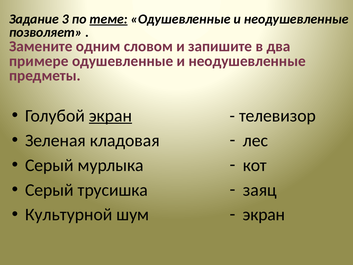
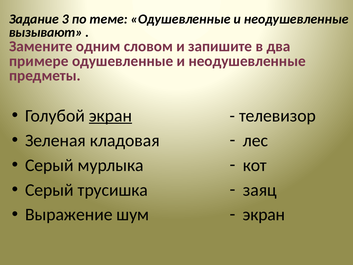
теме underline: present -> none
позволяет: позволяет -> вызывают
Культурной: Культурной -> Выражение
